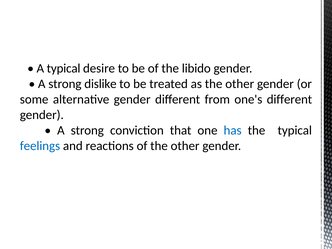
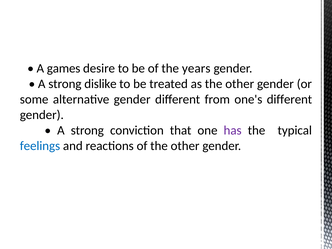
A typical: typical -> games
libido: libido -> years
has colour: blue -> purple
